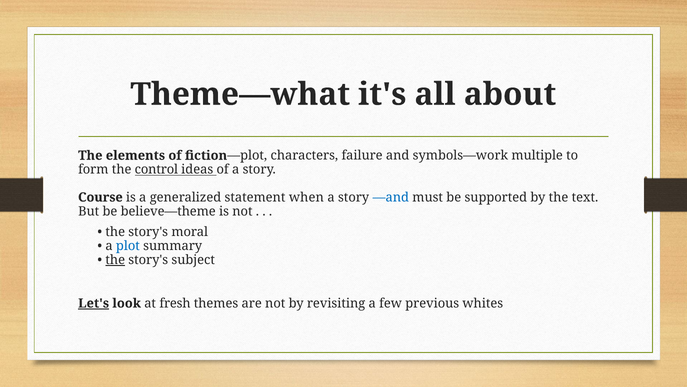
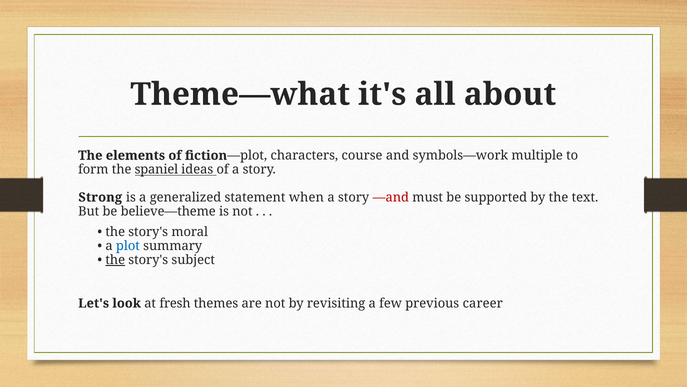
failure: failure -> course
control: control -> spaniel
Course: Course -> Strong
—and colour: blue -> red
Let's underline: present -> none
whites: whites -> career
